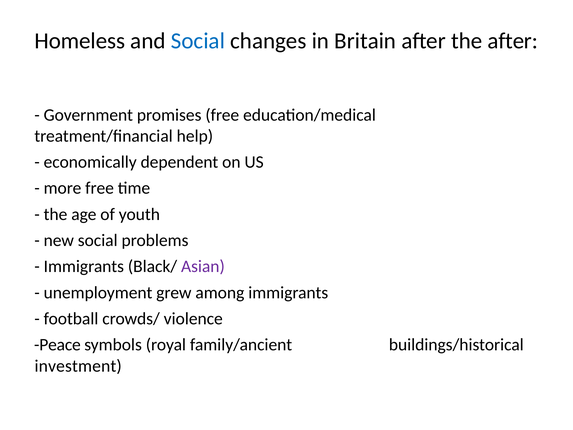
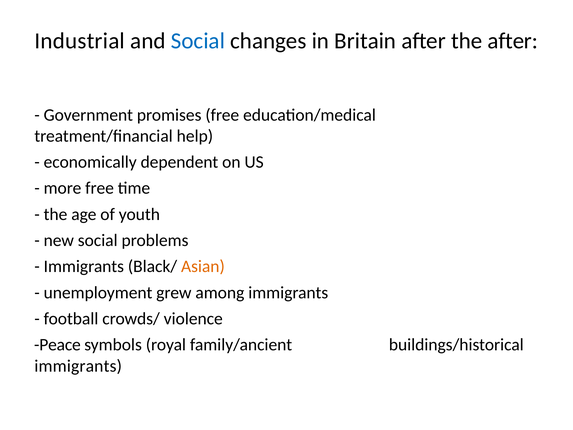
Homeless: Homeless -> Industrial
Asian colour: purple -> orange
investment at (78, 366): investment -> immigrants
